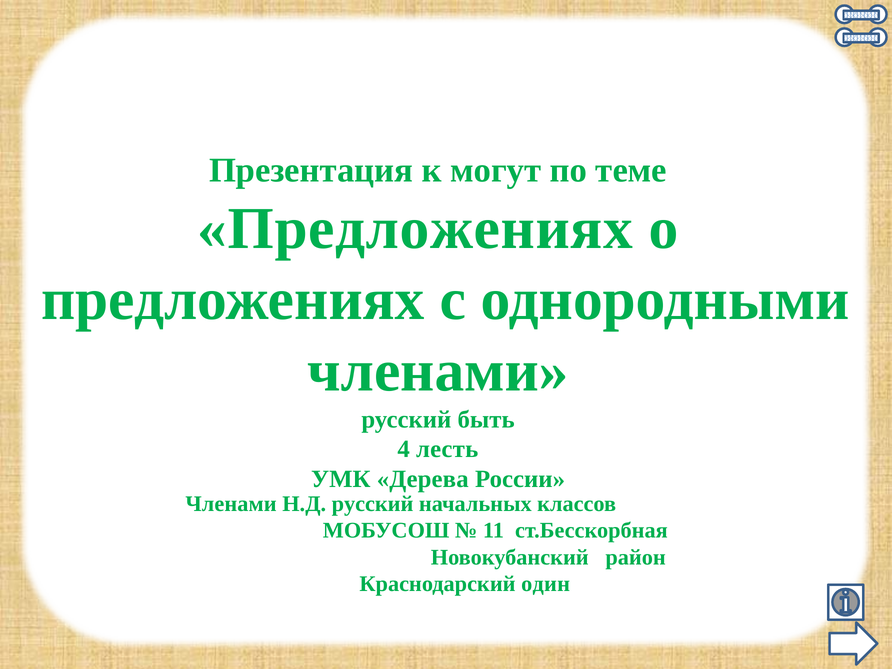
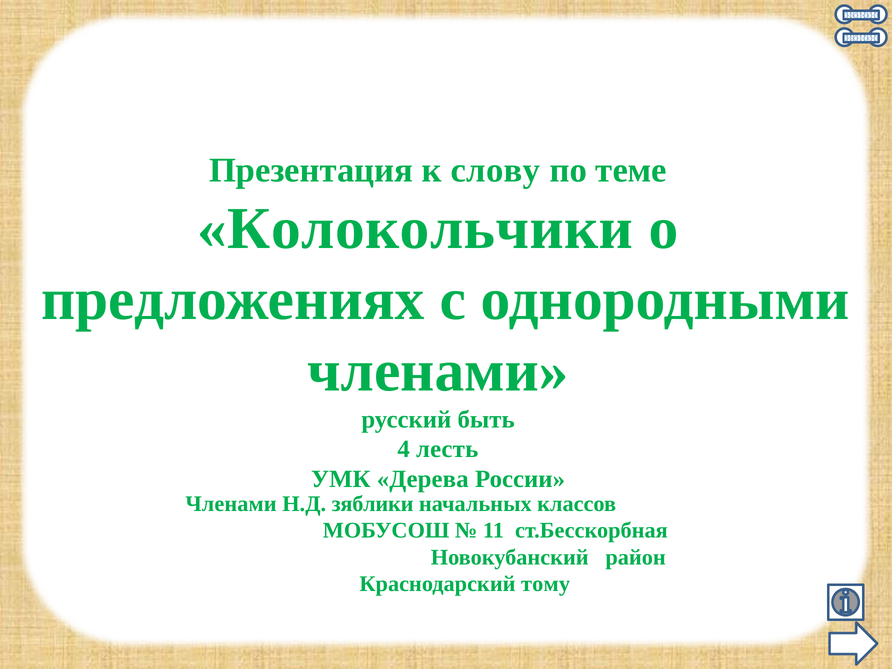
могут: могут -> слову
Предложениях at (415, 228): Предложениях -> Колокольчики
Н.Д русский: русский -> зяблики
один: один -> тому
